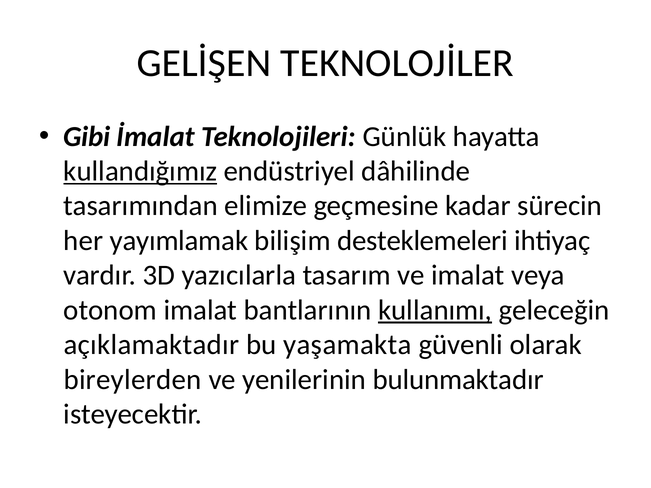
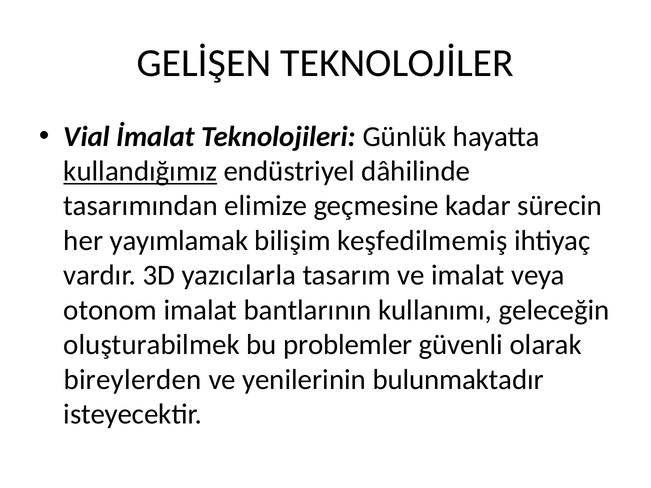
Gibi: Gibi -> Vial
desteklemeleri: desteklemeleri -> keşfedilmemiş
kullanımı underline: present -> none
açıklamaktadır: açıklamaktadır -> oluşturabilmek
yaşamakta: yaşamakta -> problemler
